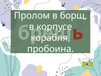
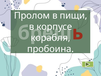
борщ: борщ -> пищи
